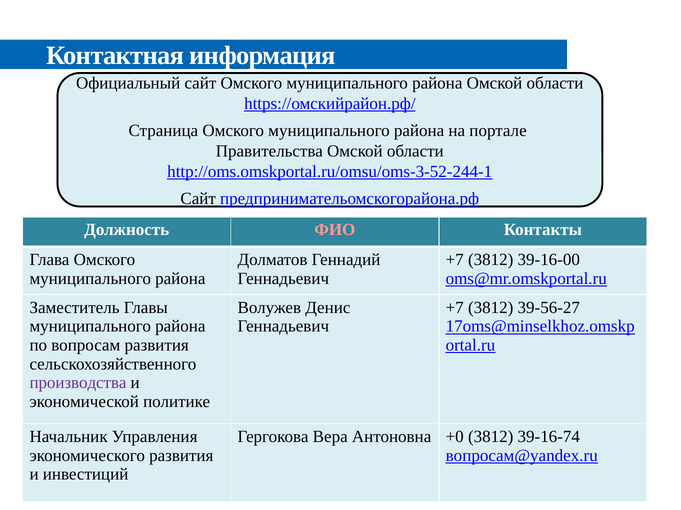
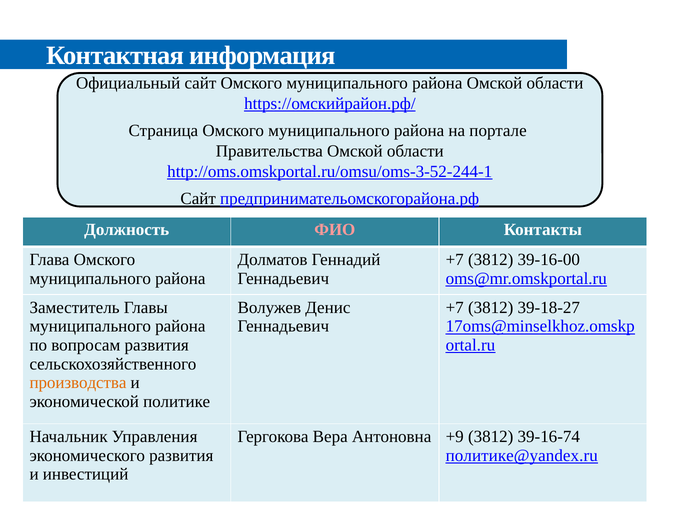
39-56-27: 39-56-27 -> 39-18-27
производства colour: purple -> orange
+0: +0 -> +9
вопросам@yandex.ru: вопросам@yandex.ru -> политике@yandex.ru
